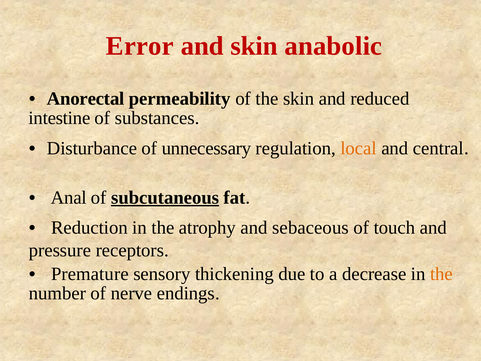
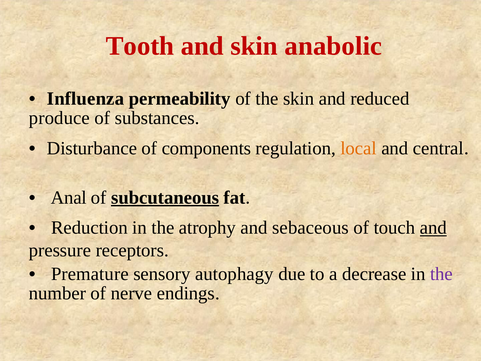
Error: Error -> Tooth
Anorectal: Anorectal -> Influenza
intestine: intestine -> produce
unnecessary: unnecessary -> components
and at (433, 228) underline: none -> present
thickening: thickening -> autophagy
the at (442, 274) colour: orange -> purple
